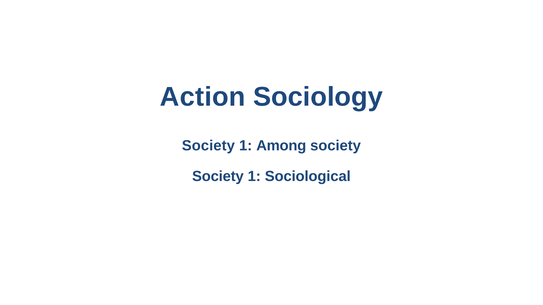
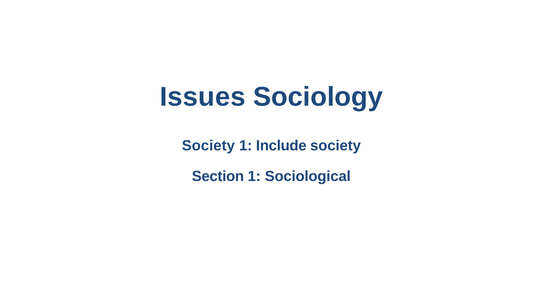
Action: Action -> Issues
Among: Among -> Include
Society at (218, 177): Society -> Section
